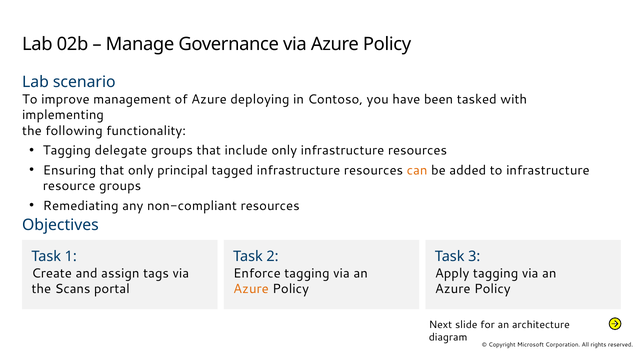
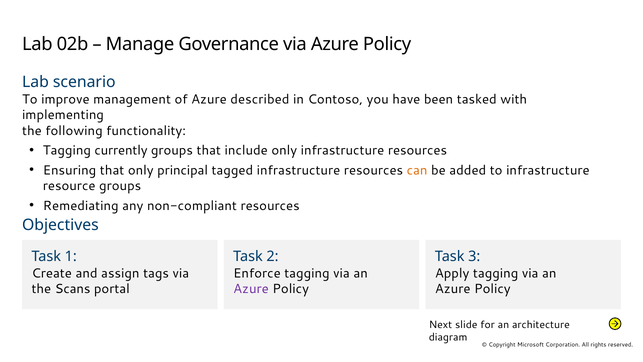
deploying: deploying -> described
delegate: delegate -> currently
Azure at (251, 289) colour: orange -> purple
